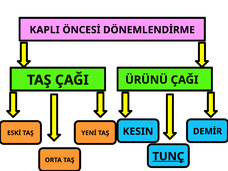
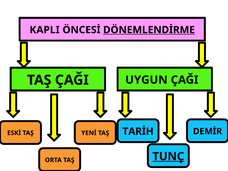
DÖNEMLENDİRME underline: none -> present
ÜRÜNÜ: ÜRÜNÜ -> UYGUN
KESIN: KESIN -> TARİH
